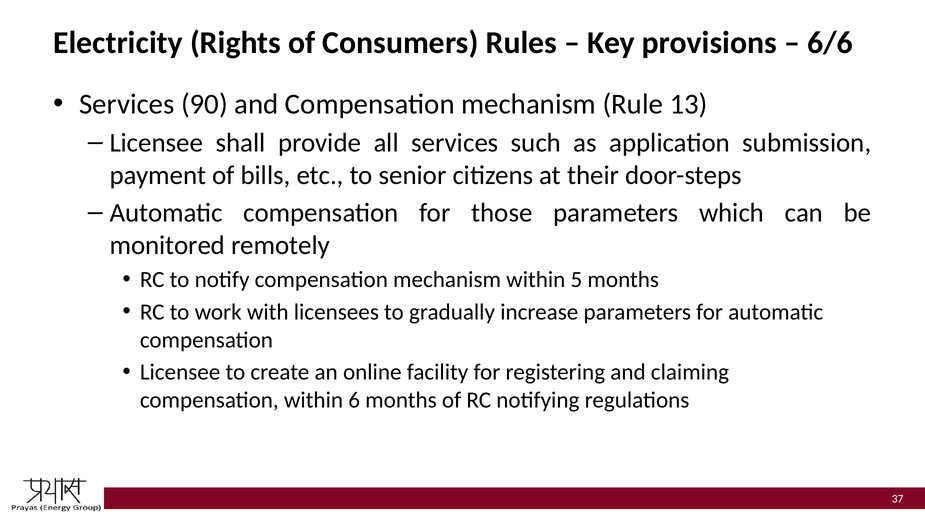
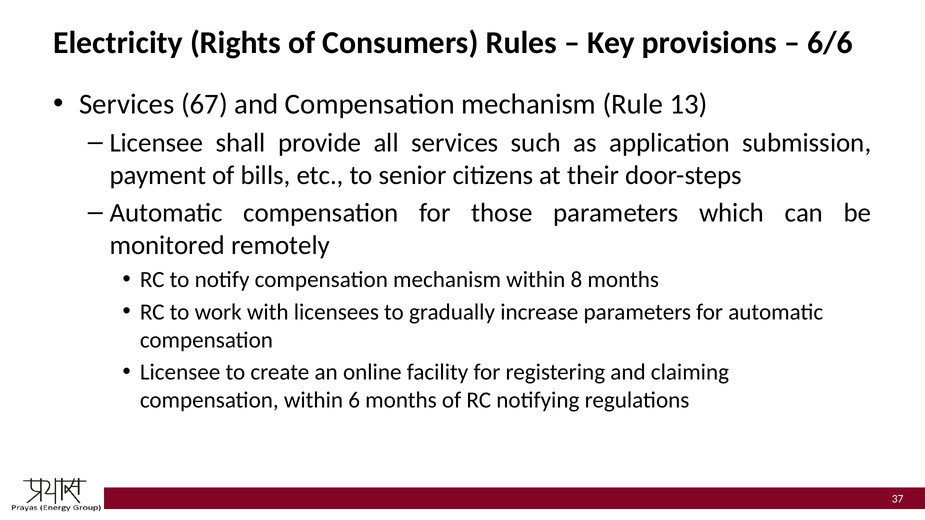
90: 90 -> 67
5: 5 -> 8
